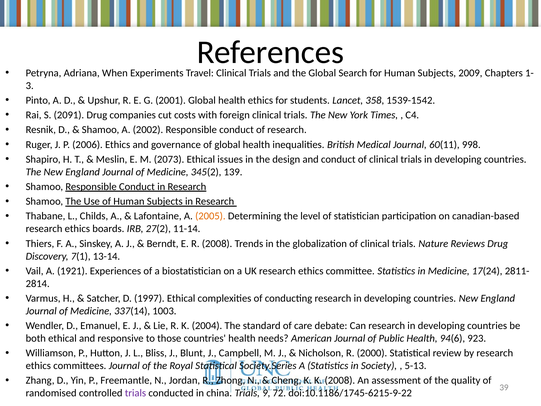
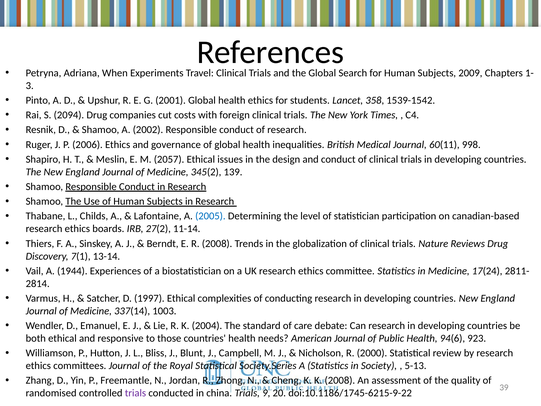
2091: 2091 -> 2094
2073: 2073 -> 2057
2005 colour: orange -> blue
1921: 1921 -> 1944
72: 72 -> 20
